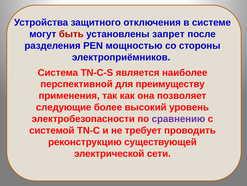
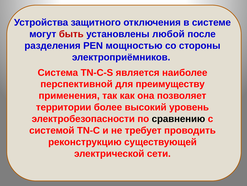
запрет: запрет -> любой
следующие: следующие -> территории
сравнению colour: purple -> black
